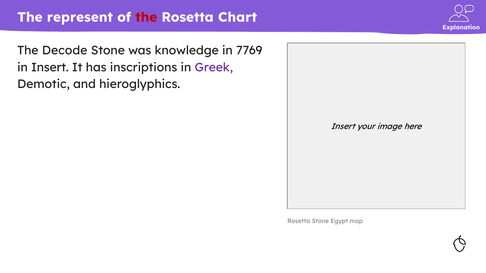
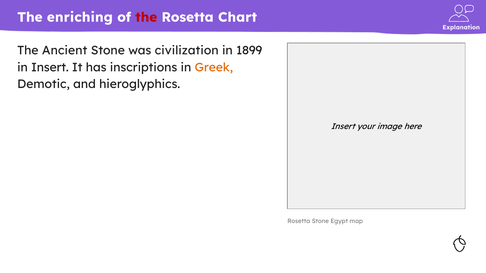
represent: represent -> enriching
Decode: Decode -> Ancient
knowledge: knowledge -> civilization
7769: 7769 -> 1899
Greek colour: purple -> orange
